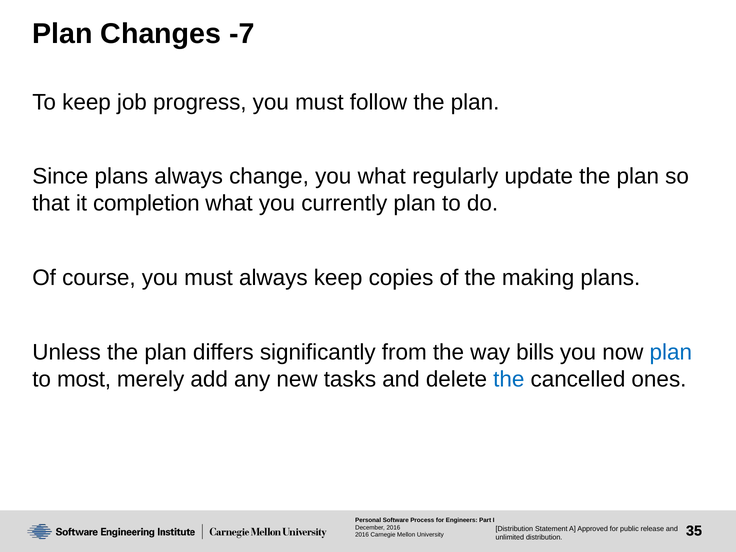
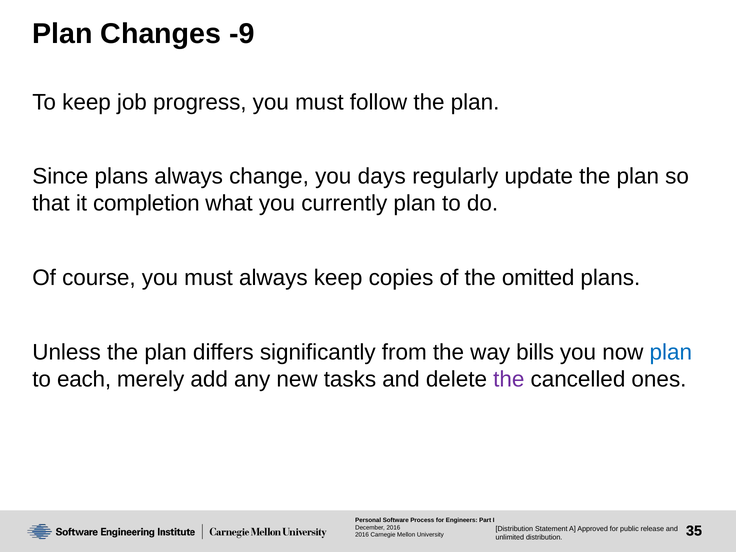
-7: -7 -> -9
you what: what -> days
making: making -> omitted
most: most -> each
the at (509, 379) colour: blue -> purple
